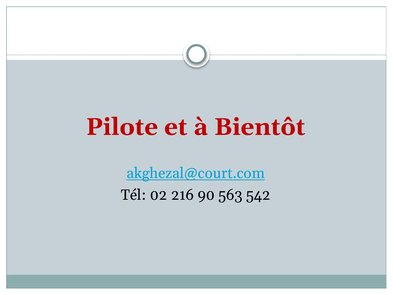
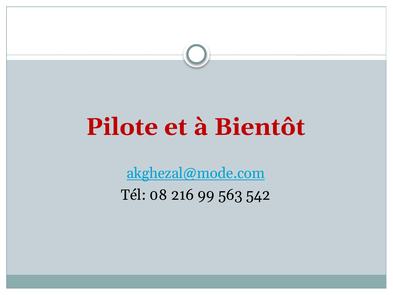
akghezal@court.com: akghezal@court.com -> akghezal@mode.com
02: 02 -> 08
90: 90 -> 99
